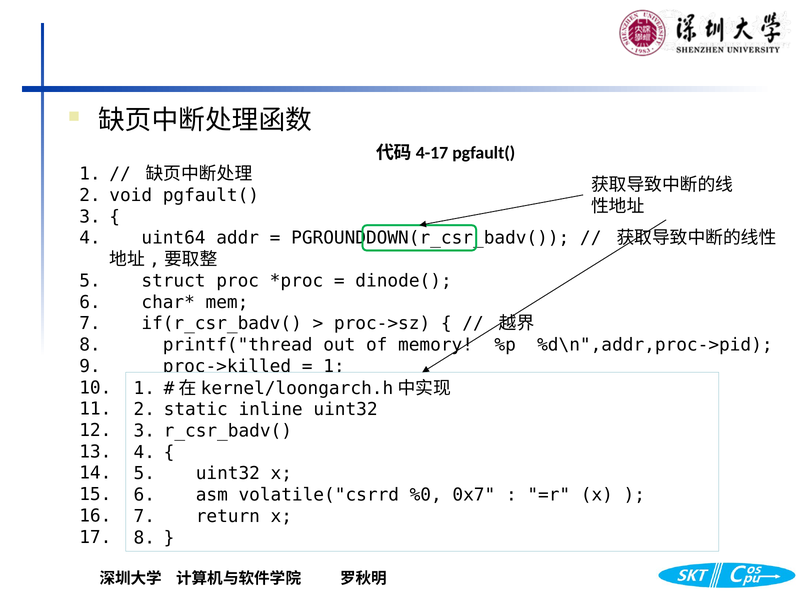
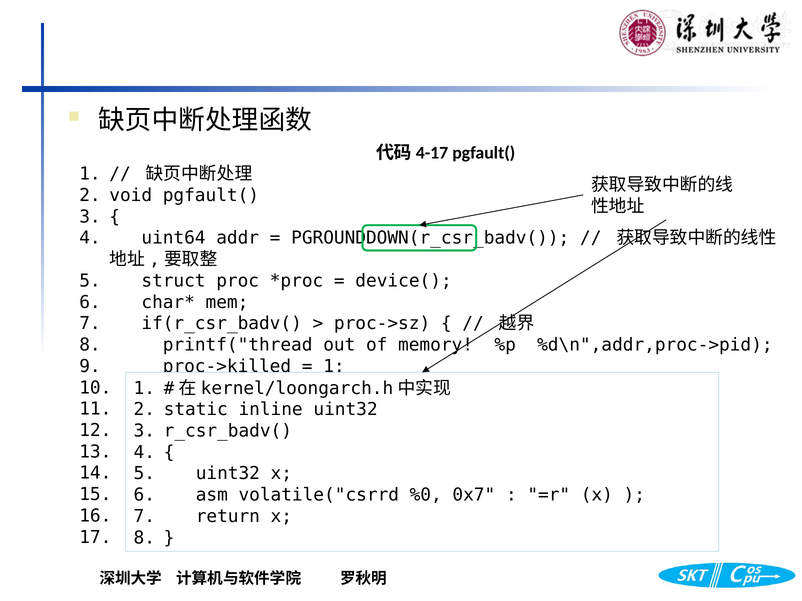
dinode(: dinode( -> device(
